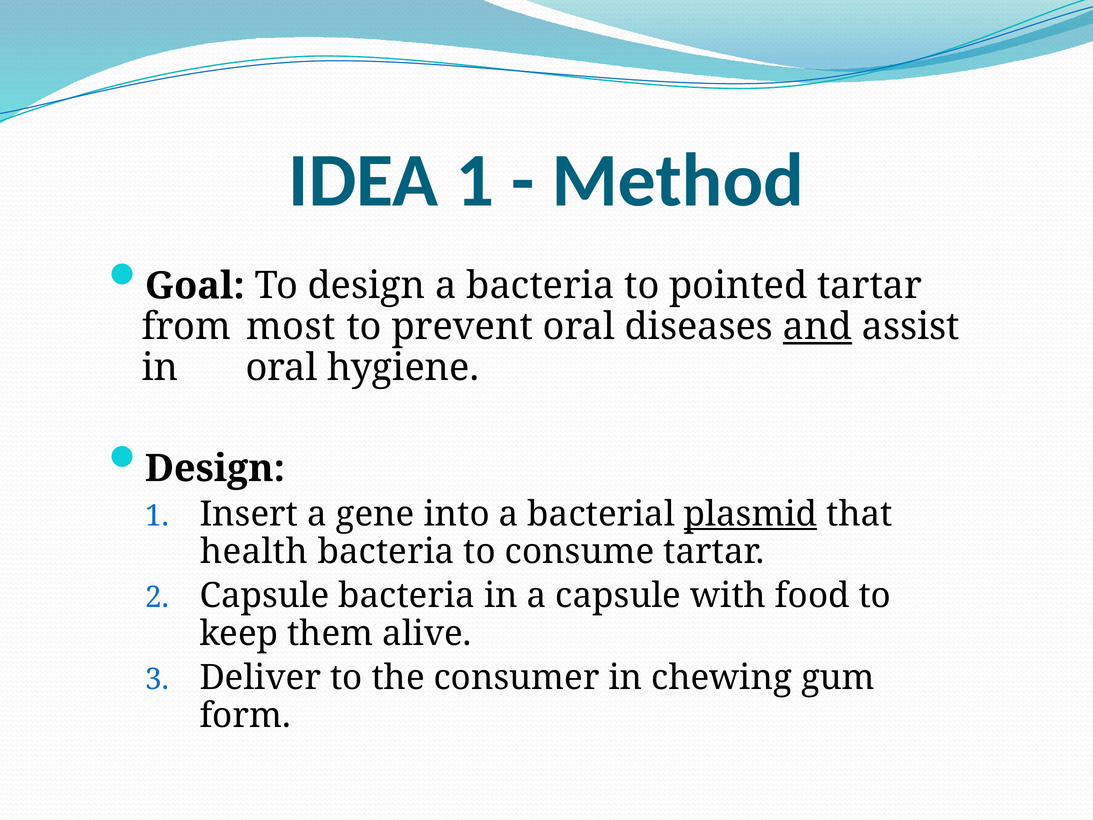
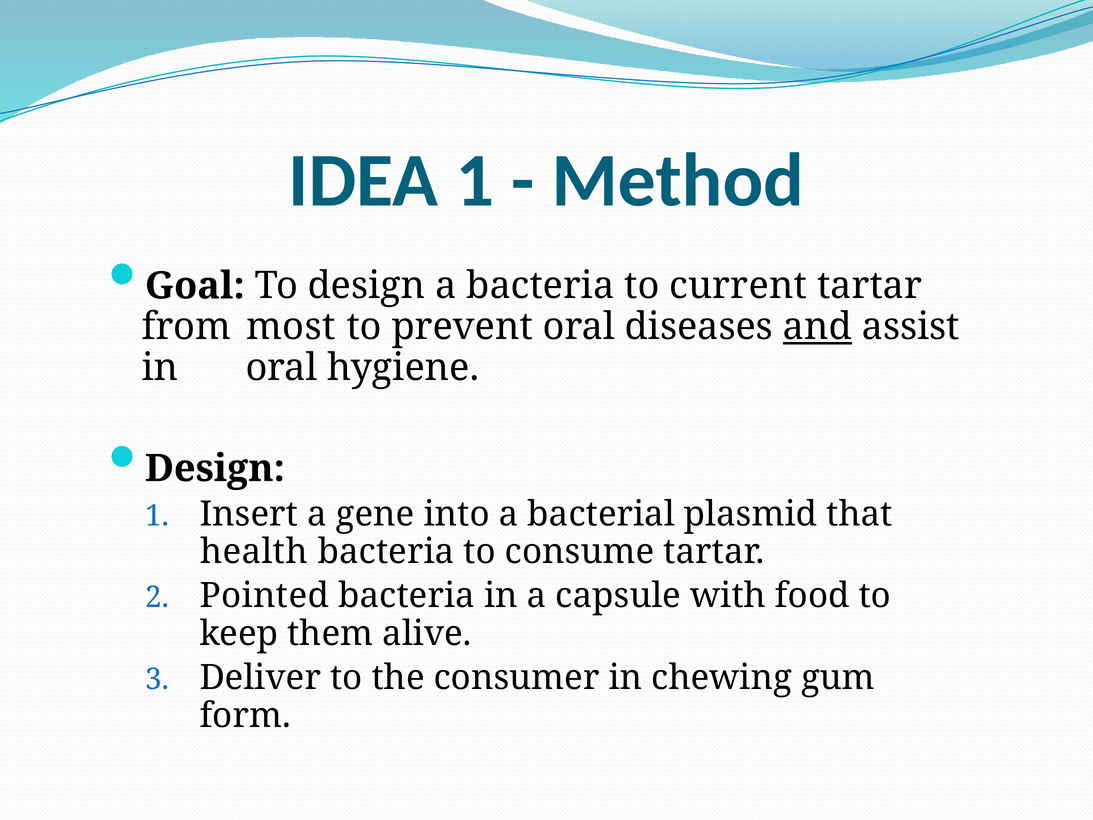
pointed: pointed -> current
plasmid underline: present -> none
Capsule at (264, 596): Capsule -> Pointed
